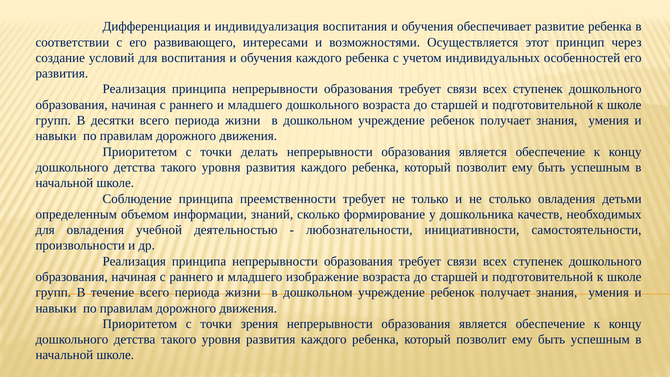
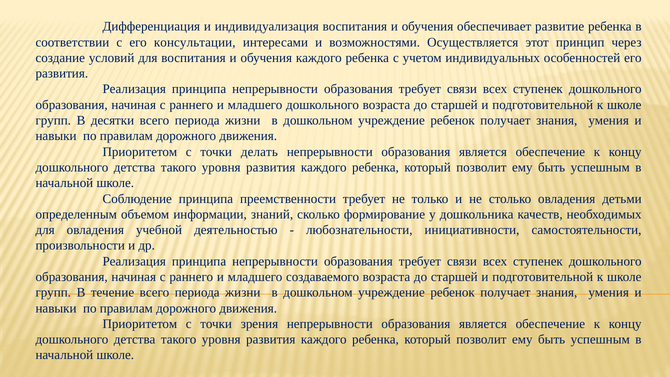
развивающего: развивающего -> консультации
изображение: изображение -> создаваемого
